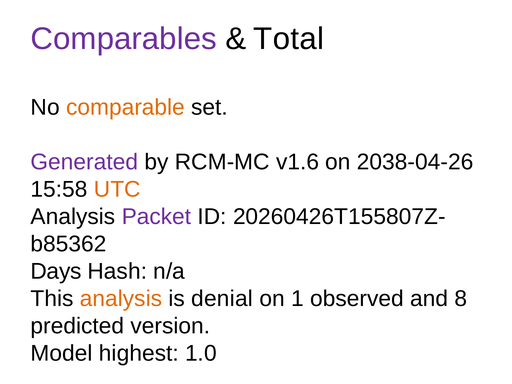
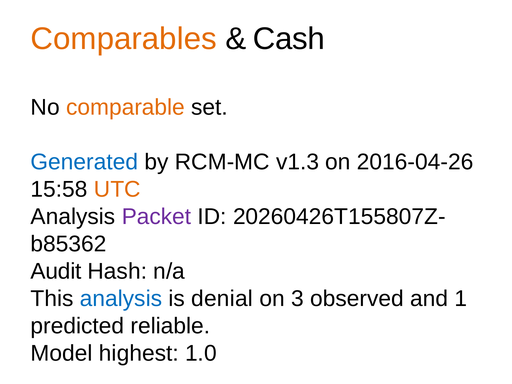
Comparables colour: purple -> orange
Total: Total -> Cash
Generated colour: purple -> blue
v1.6: v1.6 -> v1.3
2038-04-26: 2038-04-26 -> 2016-04-26
Days: Days -> Audit
analysis at (121, 299) colour: orange -> blue
1: 1 -> 3
8: 8 -> 1
version: version -> reliable
